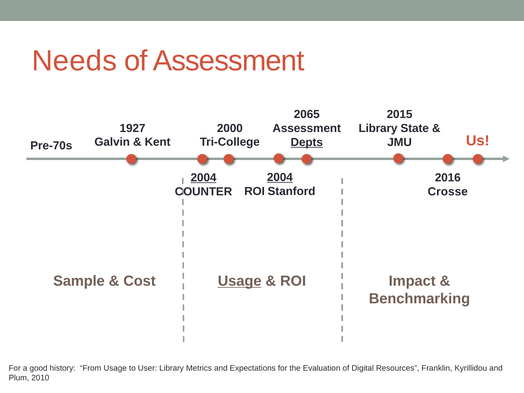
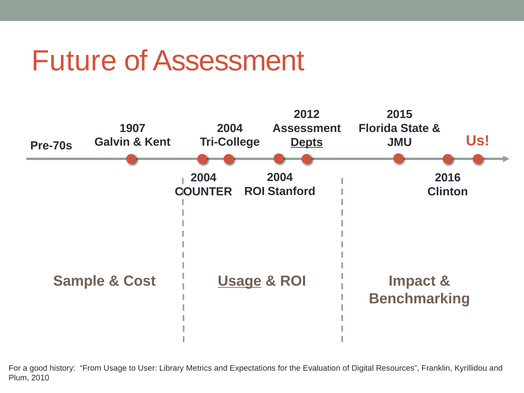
Needs: Needs -> Future
2065: 2065 -> 2012
1927: 1927 -> 1907
2000 at (230, 128): 2000 -> 2004
Library at (378, 128): Library -> Florida
2004 at (280, 177) underline: present -> none
2004 at (204, 178) underline: present -> none
Crosse: Crosse -> Clinton
